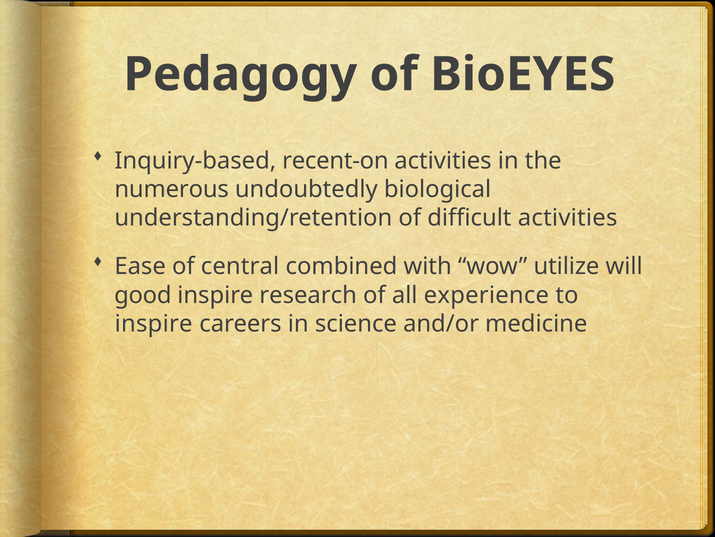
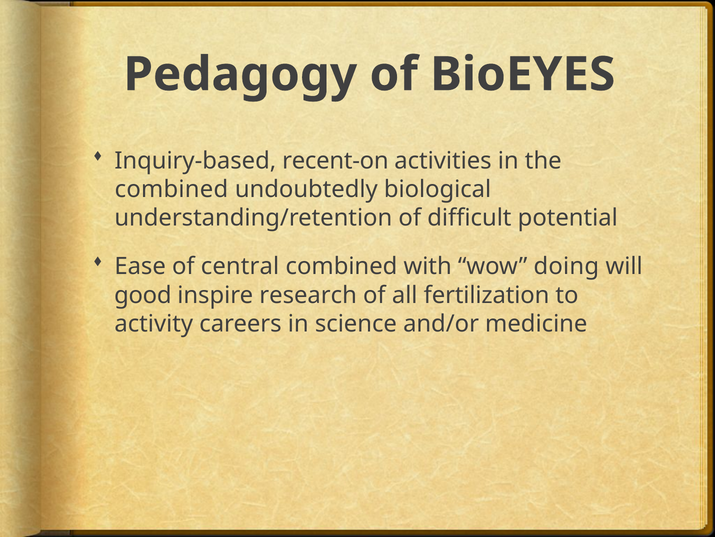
numerous at (172, 189): numerous -> combined
difficult activities: activities -> potential
utilize: utilize -> doing
experience: experience -> fertilization
inspire at (154, 323): inspire -> activity
